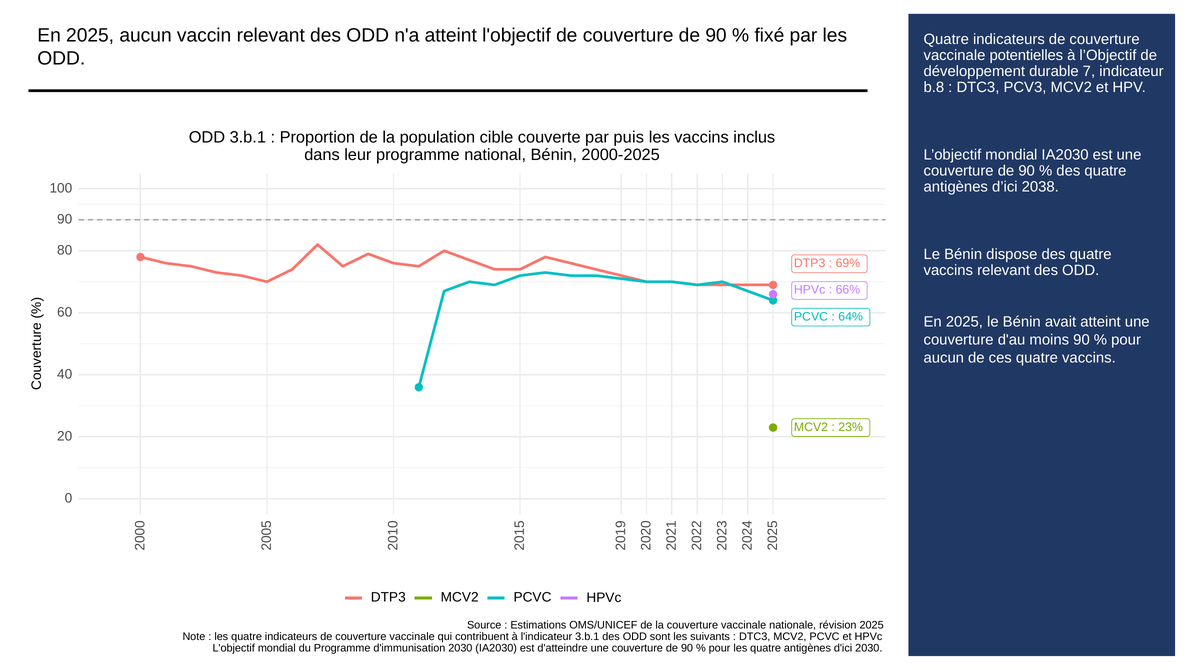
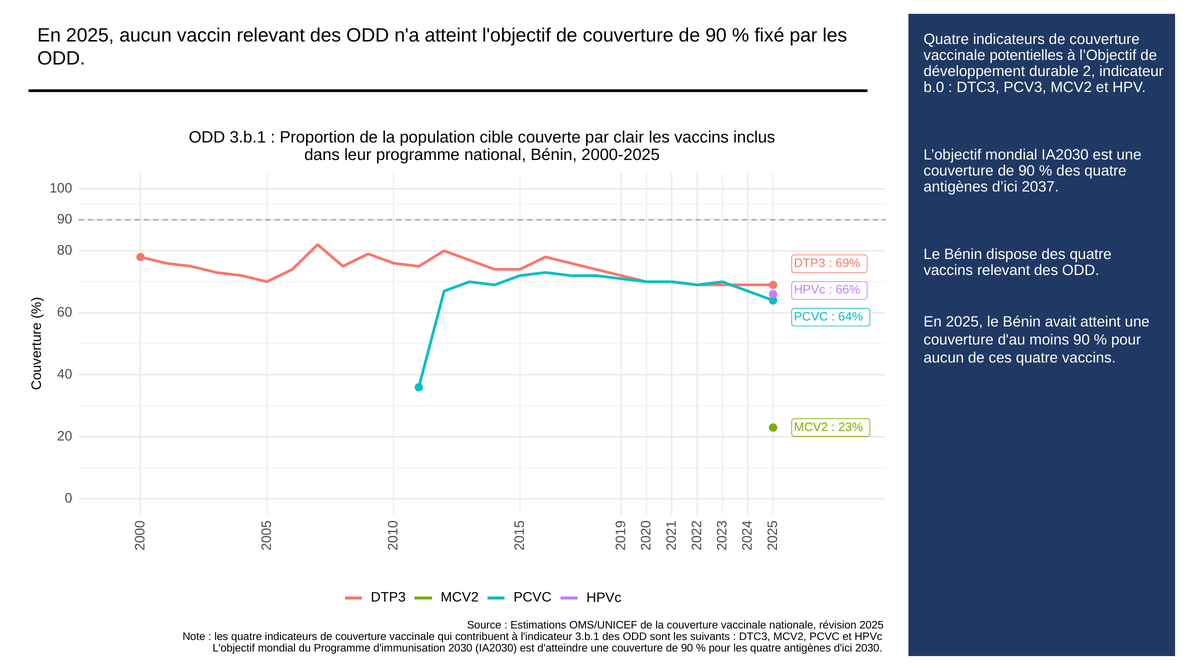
durable 7: 7 -> 2
b.8: b.8 -> b.0
puis: puis -> clair
2038: 2038 -> 2037
